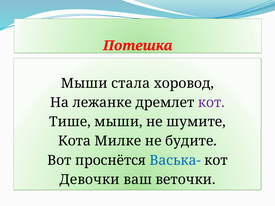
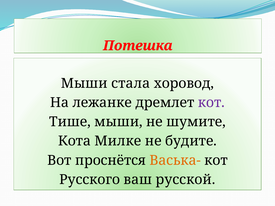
Васька- colour: blue -> orange
Девочки: Девочки -> Русского
веточки: веточки -> русской
